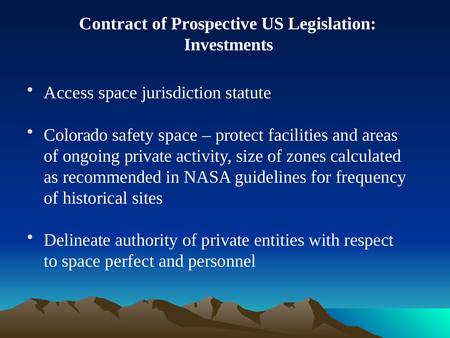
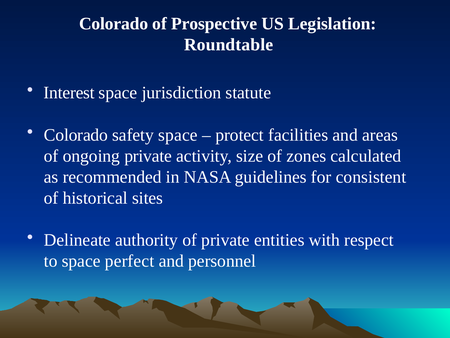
Contract at (113, 24): Contract -> Colorado
Investments: Investments -> Roundtable
Access: Access -> Interest
frequency: frequency -> consistent
